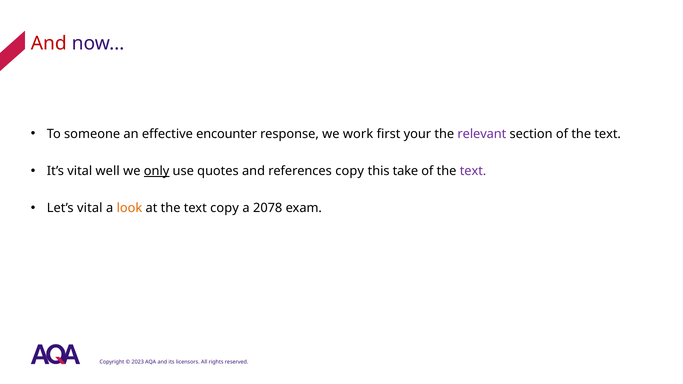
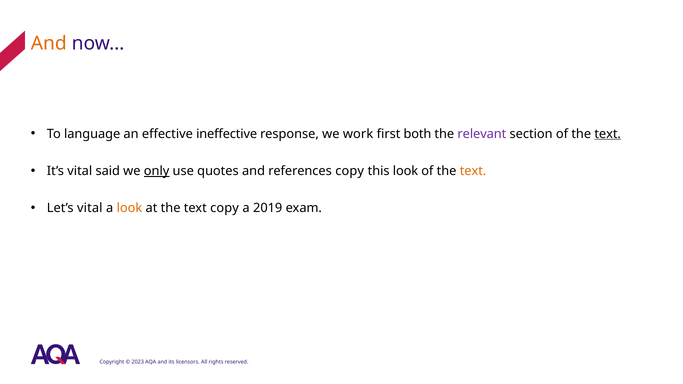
And at (49, 44) colour: red -> orange
someone: someone -> language
encounter: encounter -> ineffective
your: your -> both
text at (608, 134) underline: none -> present
well: well -> said
this take: take -> look
text at (473, 171) colour: purple -> orange
2078: 2078 -> 2019
